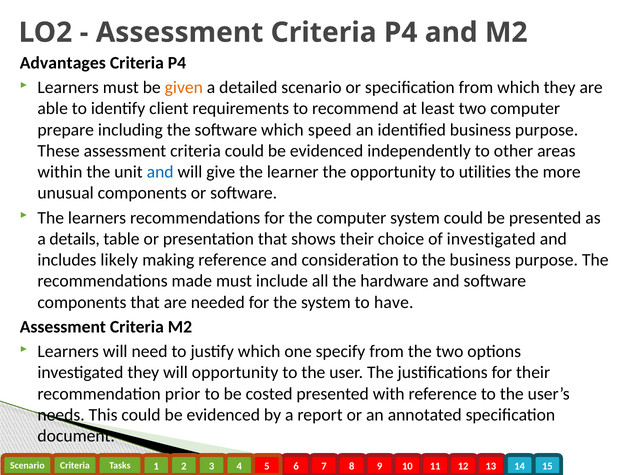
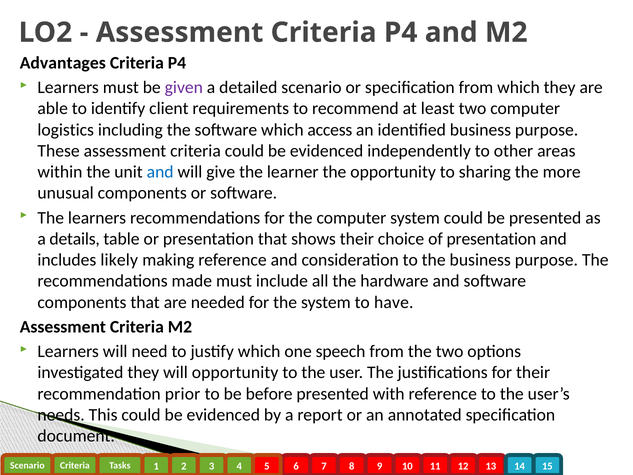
given colour: orange -> purple
prepare: prepare -> logistics
speed: speed -> access
utilities: utilities -> sharing
of investigated: investigated -> presentation
specify: specify -> speech
costed: costed -> before
